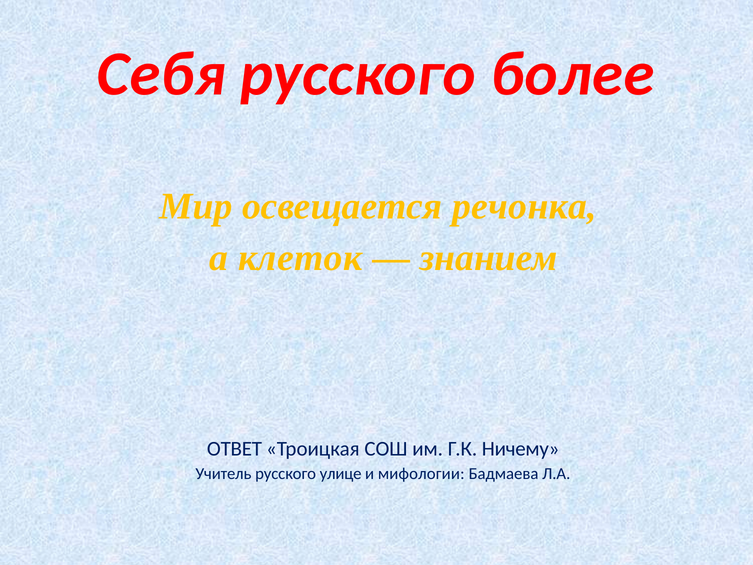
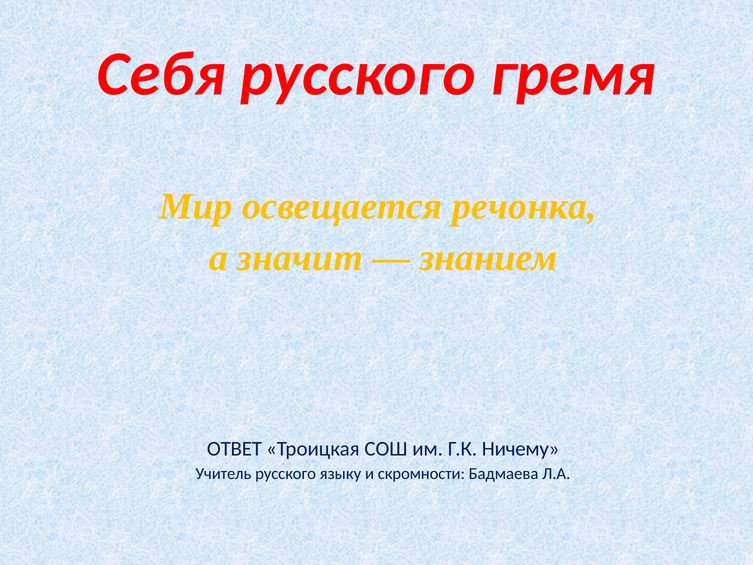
более: более -> гремя
клеток: клеток -> значит
улице: улице -> языку
мифологии: мифологии -> скромности
